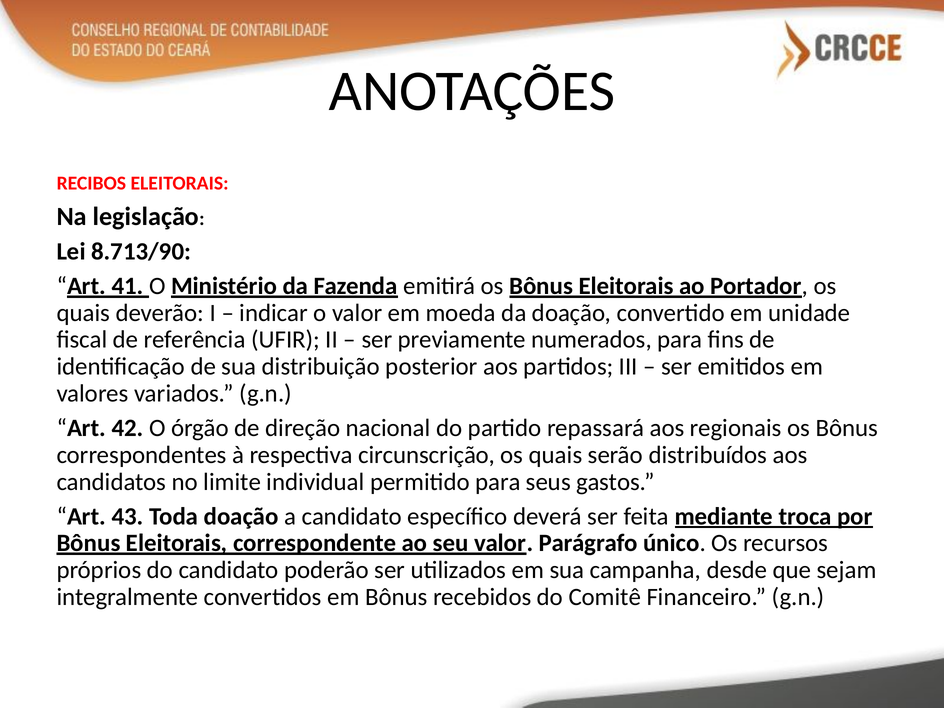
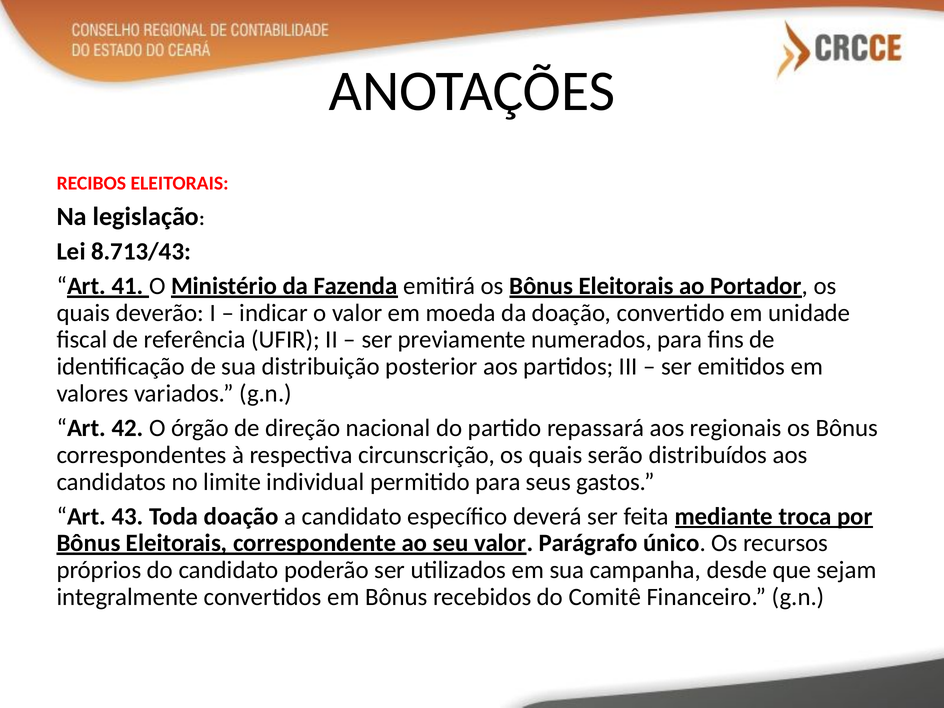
8.713/90: 8.713/90 -> 8.713/43
